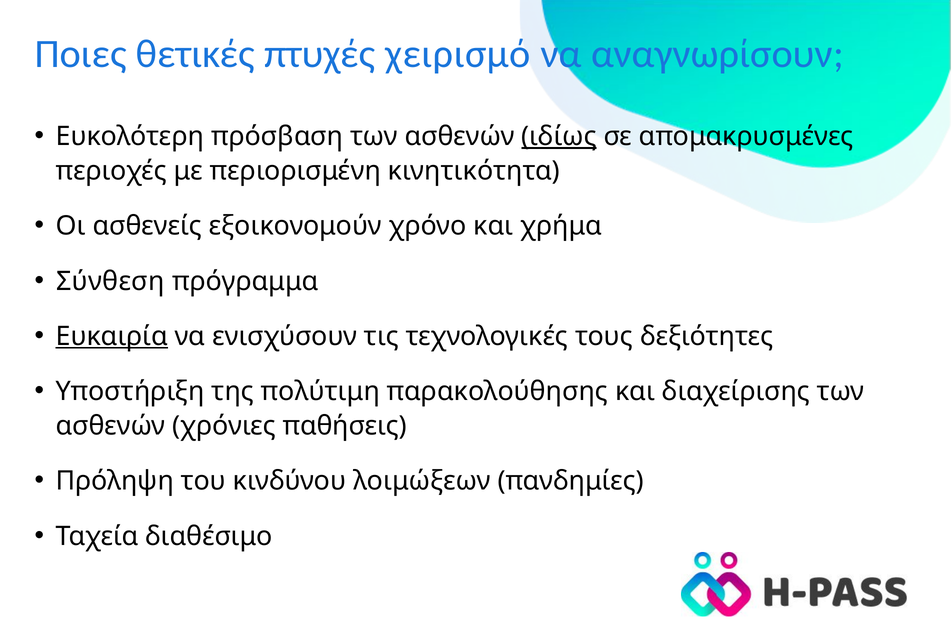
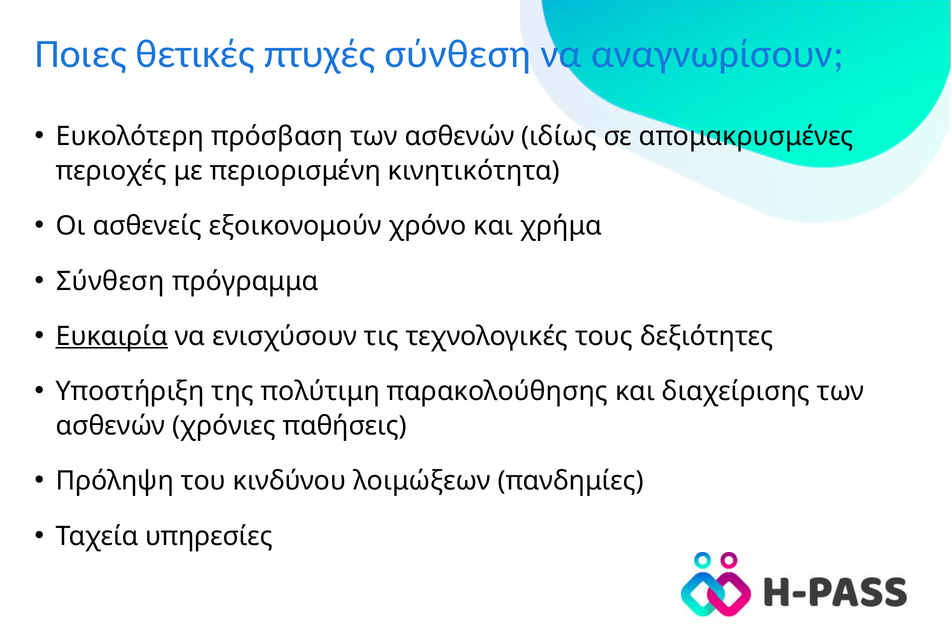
πτυχές χειρισμό: χειρισμό -> σύνθεση
ιδίως underline: present -> none
διαθέσιμο: διαθέσιμο -> υπηρεσίες
